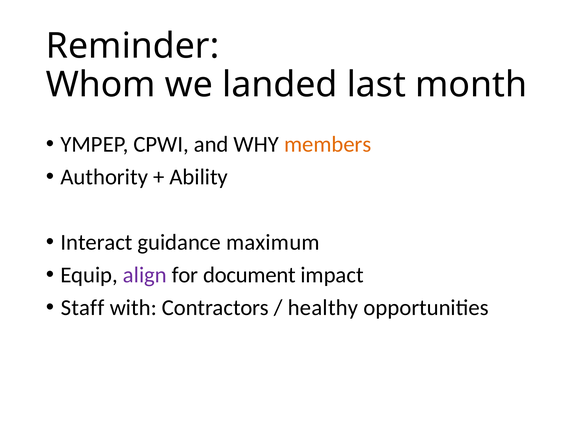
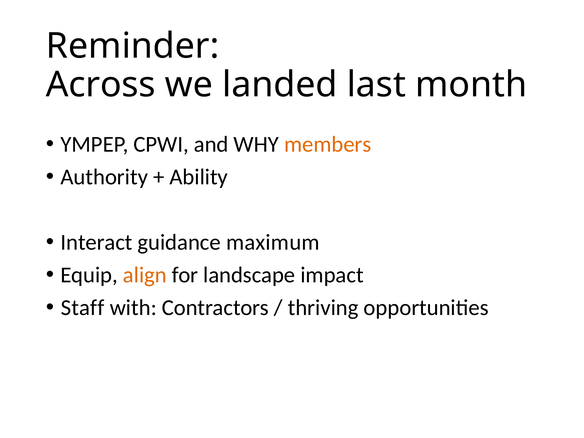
Whom: Whom -> Across
align colour: purple -> orange
document: document -> landscape
healthy: healthy -> thriving
